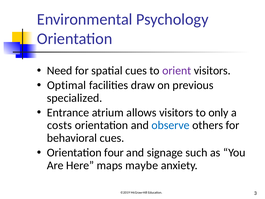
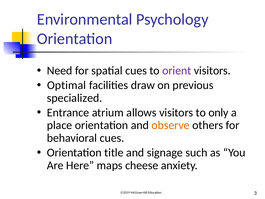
costs: costs -> place
observe colour: blue -> orange
four: four -> title
maybe: maybe -> cheese
